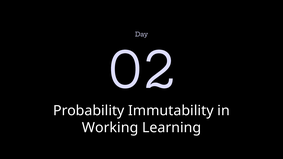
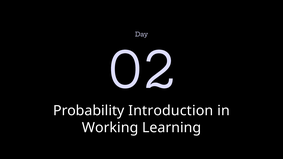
Immutability: Immutability -> Introduction
